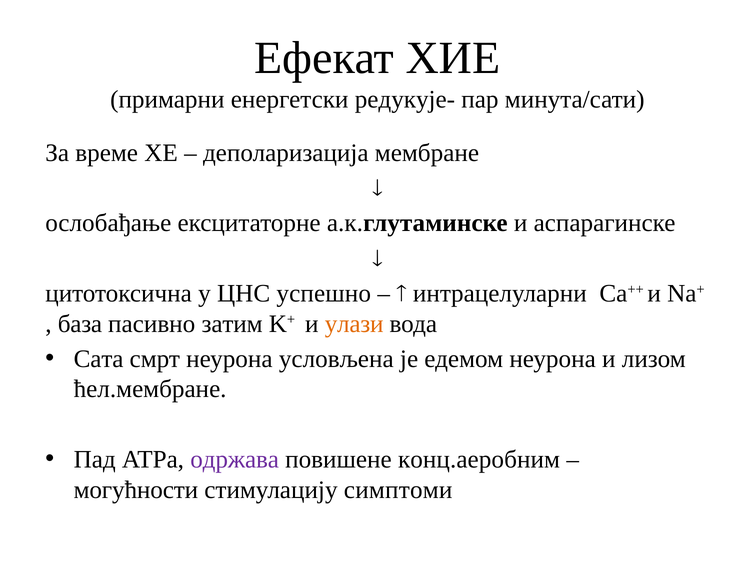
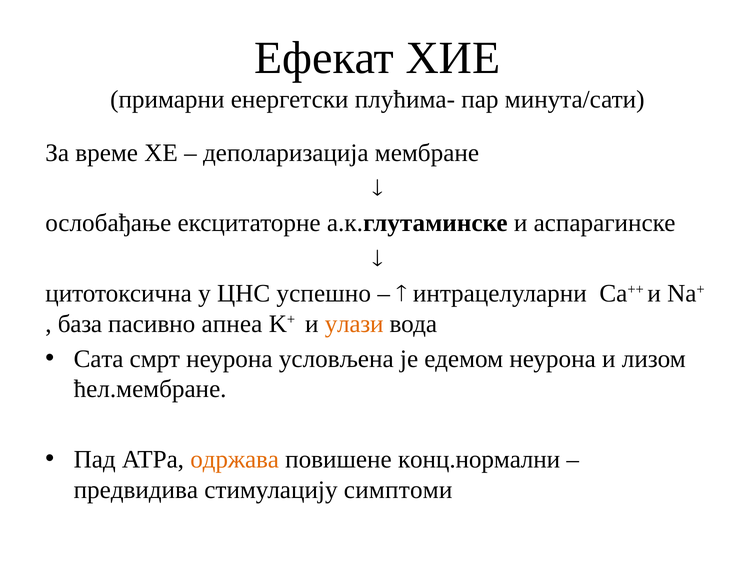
редукује-: редукује- -> плућима-
затим: затим -> апнеа
одржава colour: purple -> orange
конц.аеробним: конц.аеробним -> конц.нормални
могућности: могућности -> предвидива
